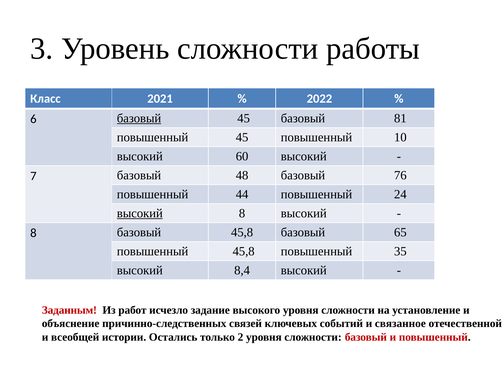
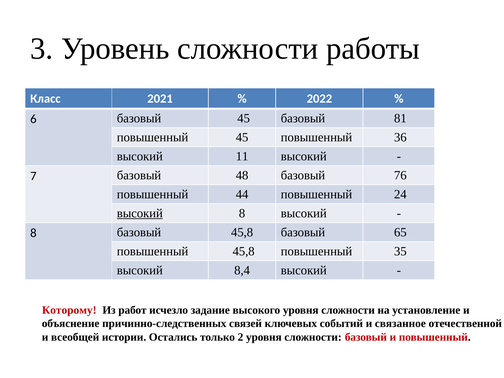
базовый at (139, 118) underline: present -> none
10: 10 -> 36
60: 60 -> 11
Заданным: Заданным -> Которому
